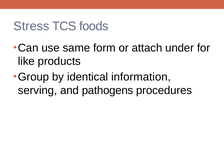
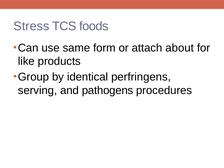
under: under -> about
information: information -> perfringens
